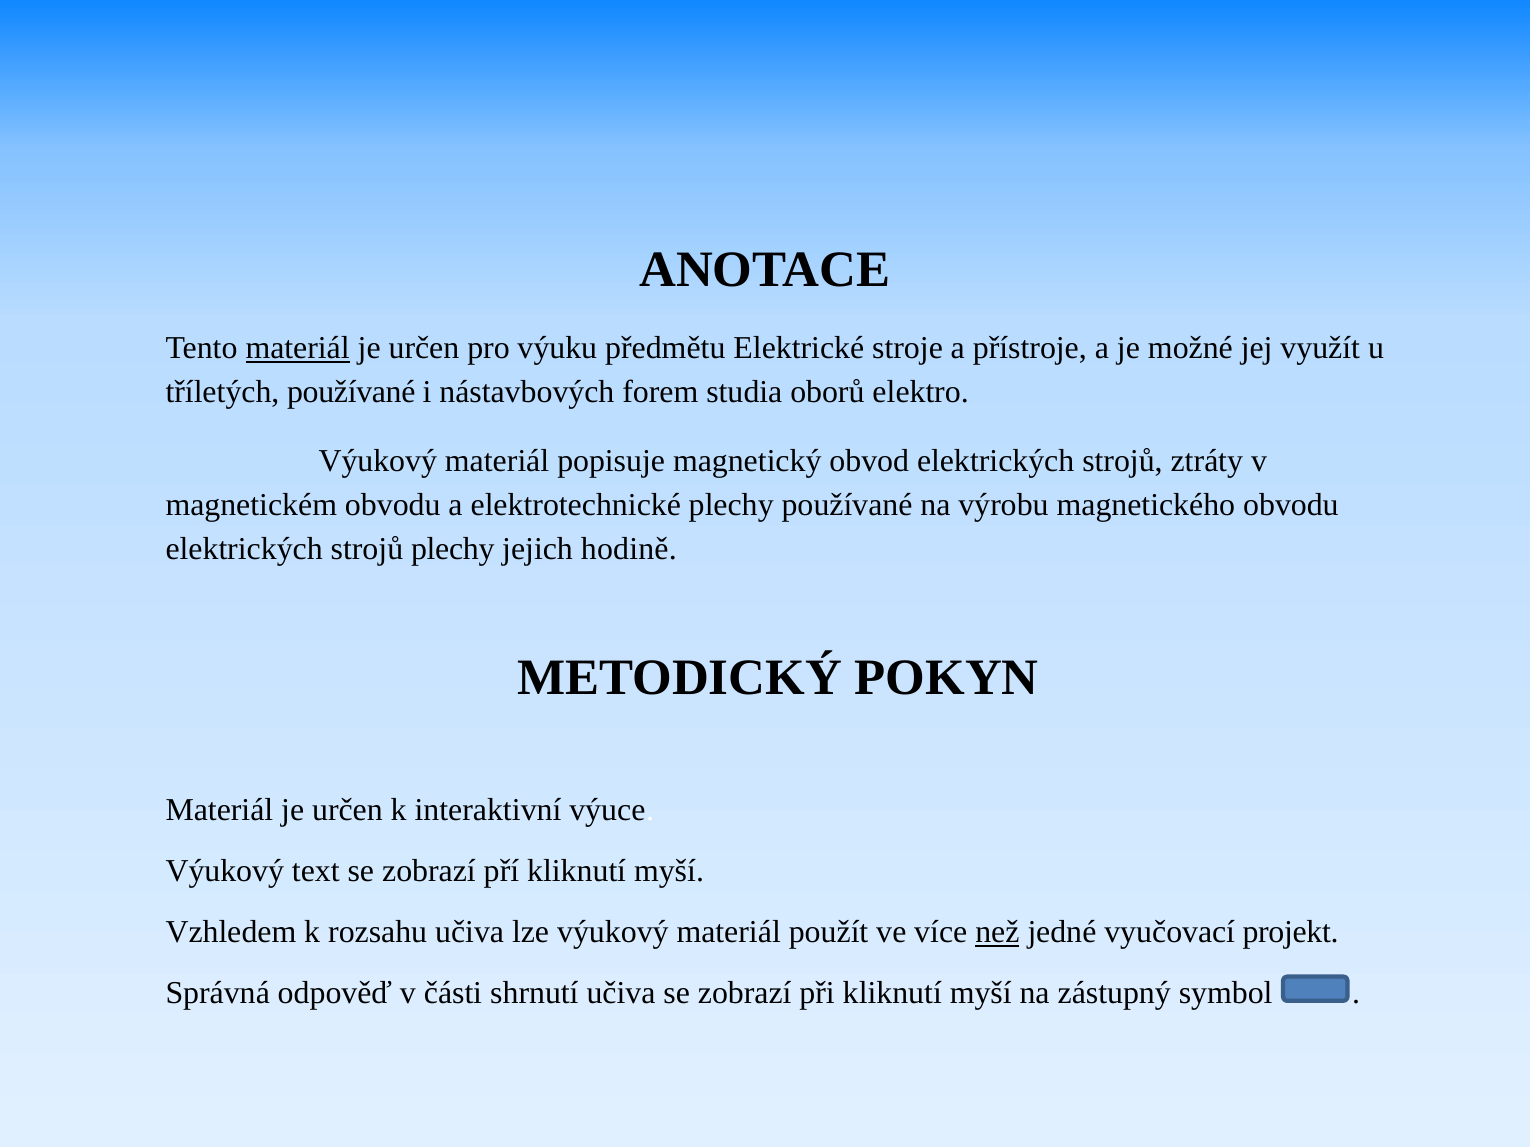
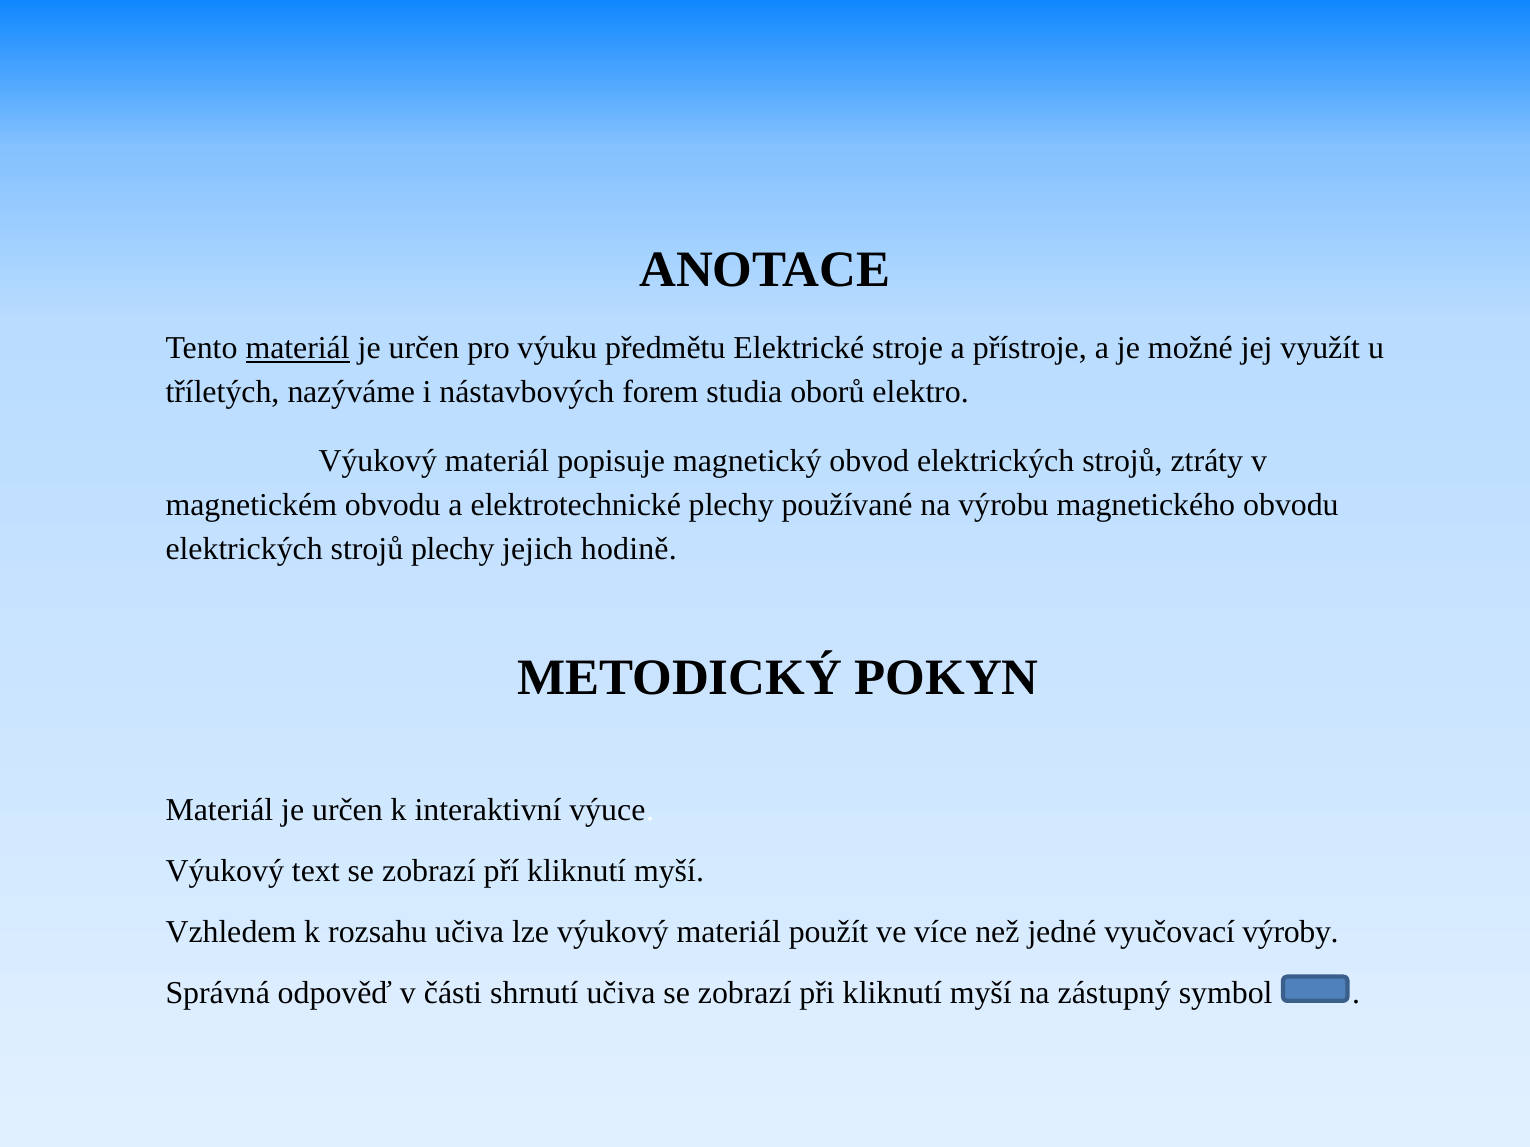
tříletých používané: používané -> nazýváme
než underline: present -> none
projekt: projekt -> výroby
